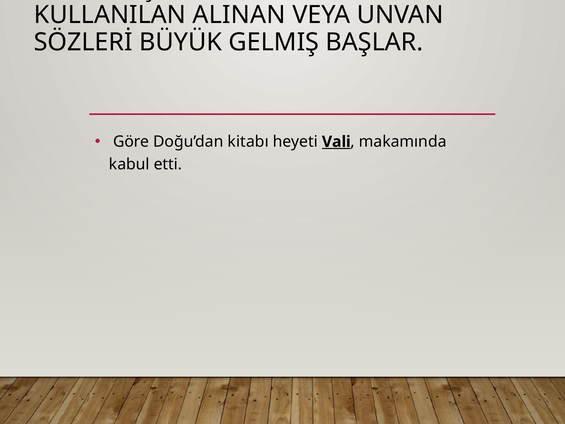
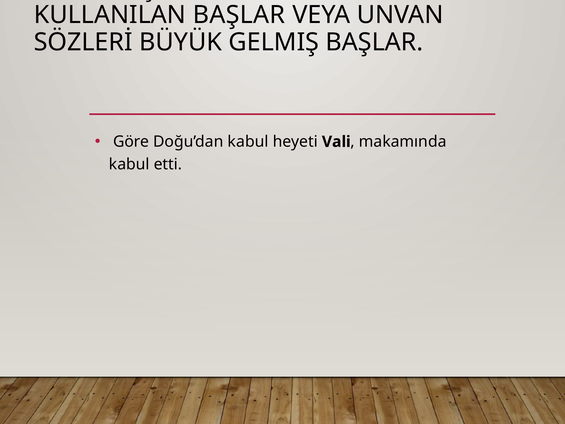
KULLANILAN ALINAN: ALINAN -> BAŞLAR
Doğu’dan kitabı: kitabı -> kabul
Vali underline: present -> none
